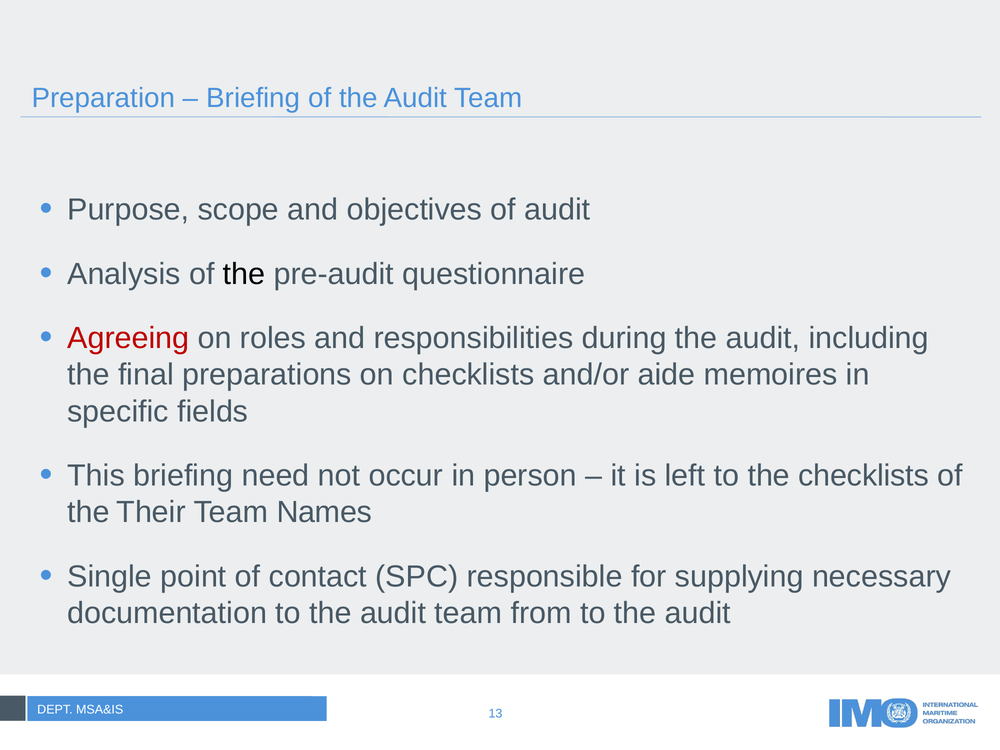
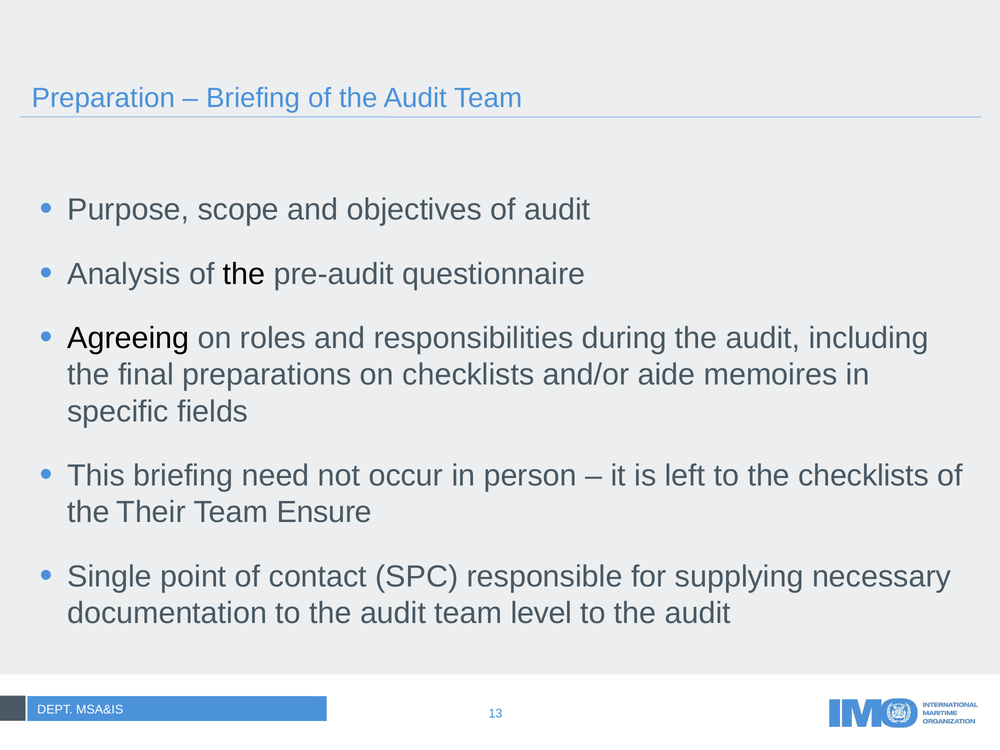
Agreeing colour: red -> black
Names: Names -> Ensure
from: from -> level
